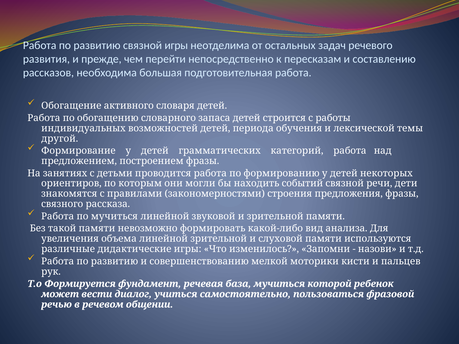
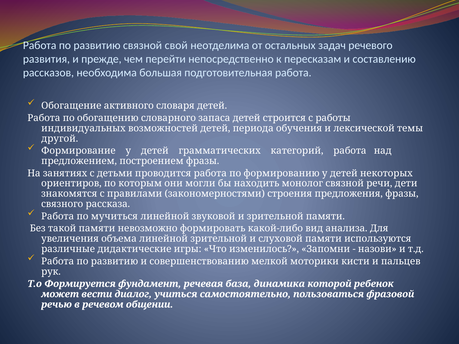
связной игры: игры -> свой
событий: событий -> монолог
база мучиться: мучиться -> динамика
